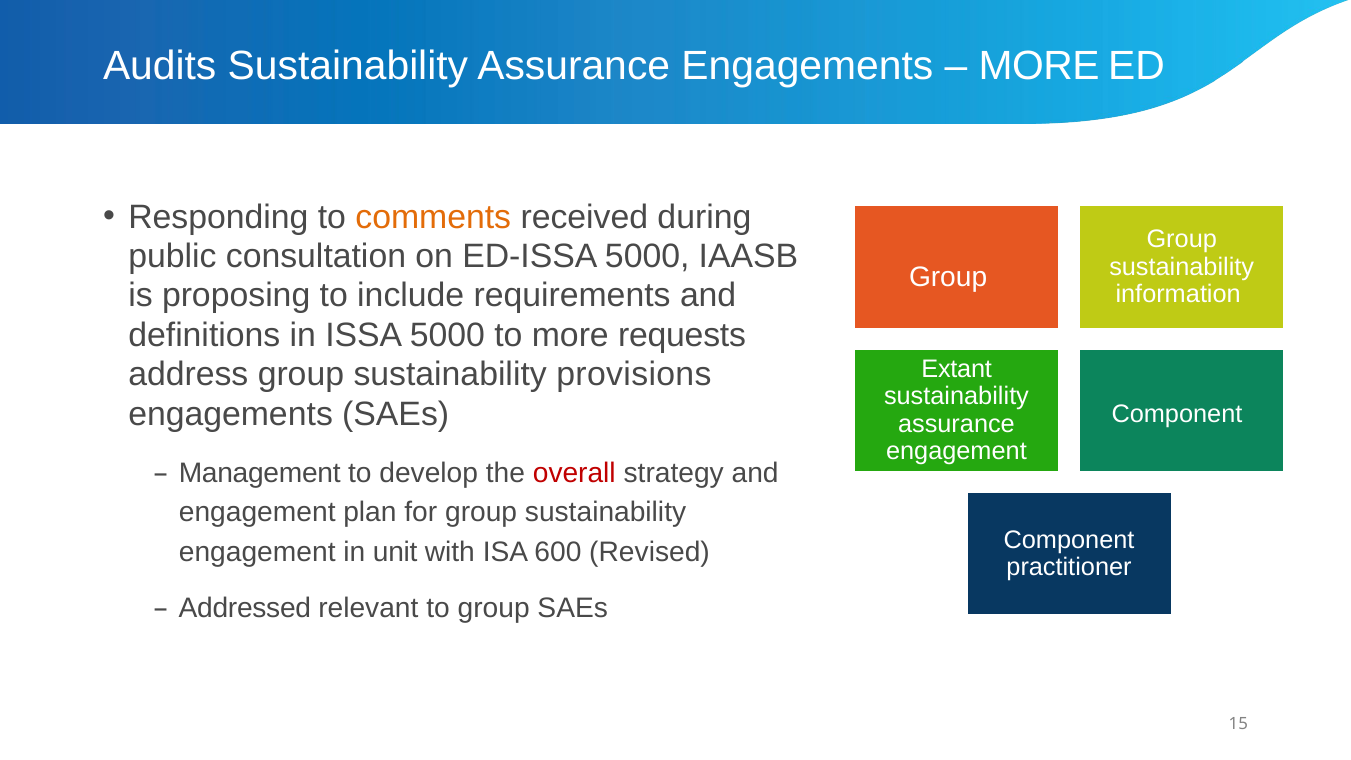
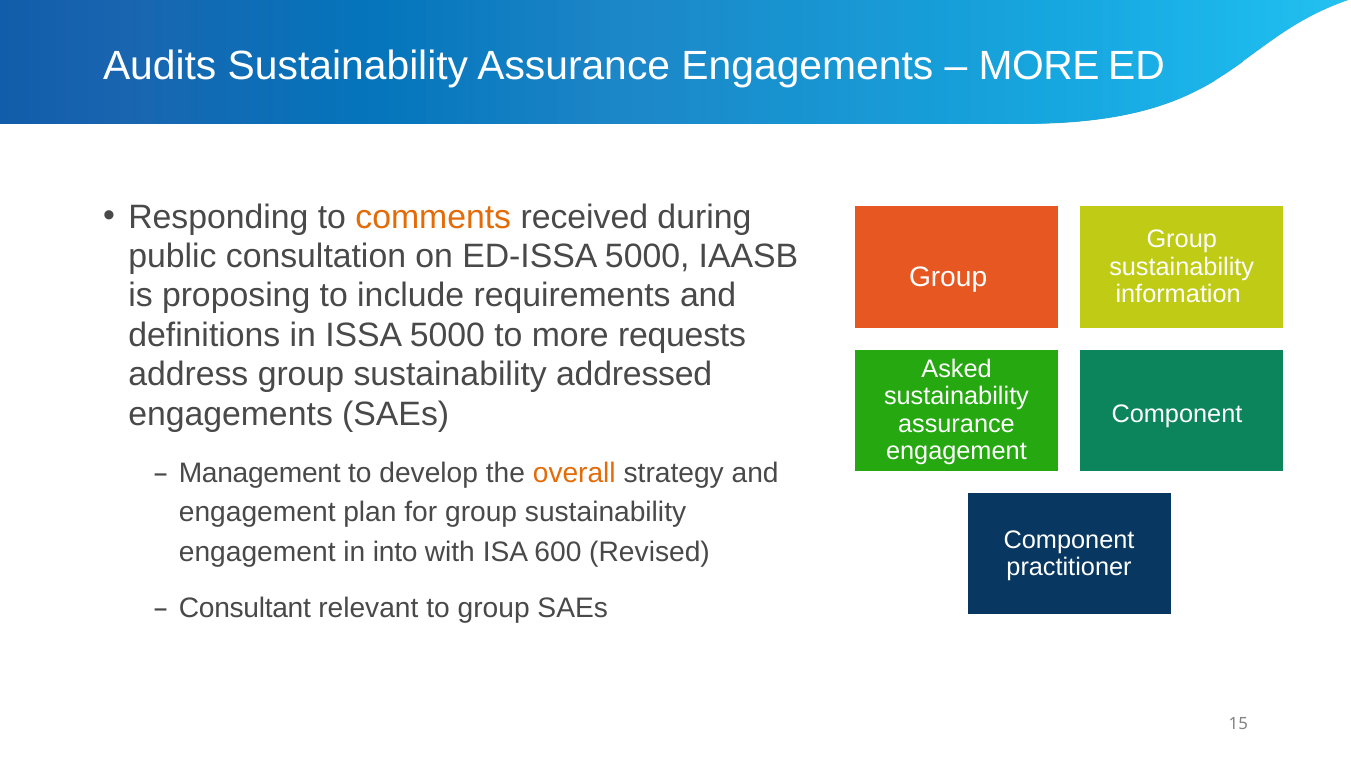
Extant: Extant -> Asked
provisions: provisions -> addressed
overall colour: red -> orange
unit: unit -> into
Addressed: Addressed -> Consultant
